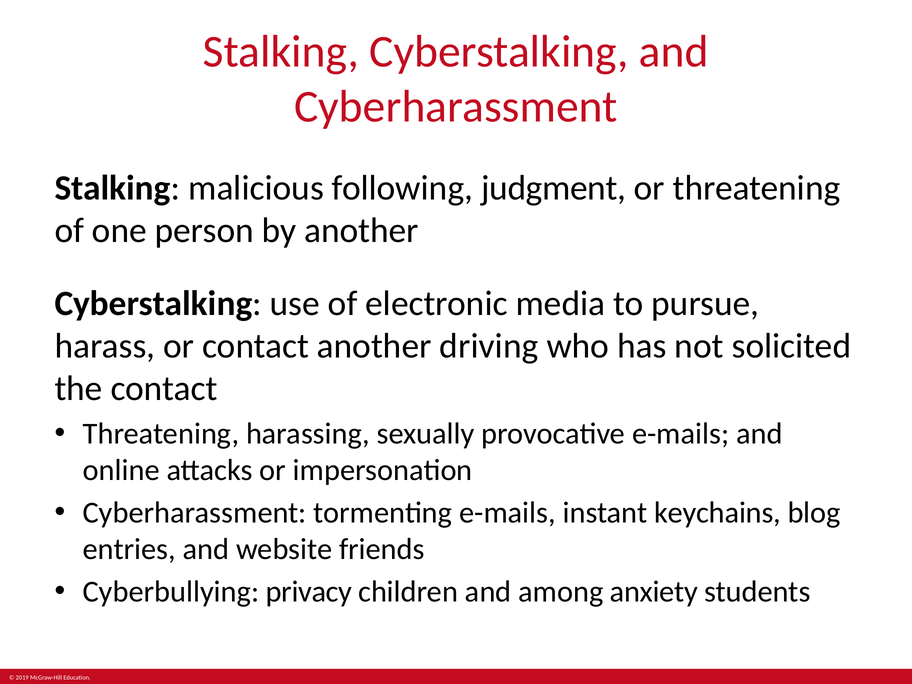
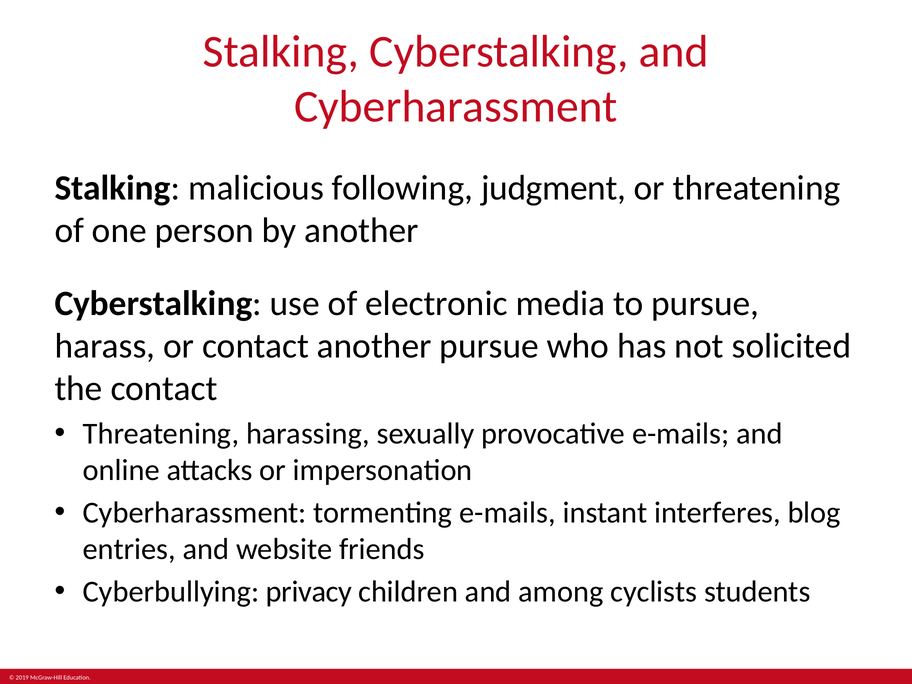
another driving: driving -> pursue
keychains: keychains -> interferes
anxiety: anxiety -> cyclists
